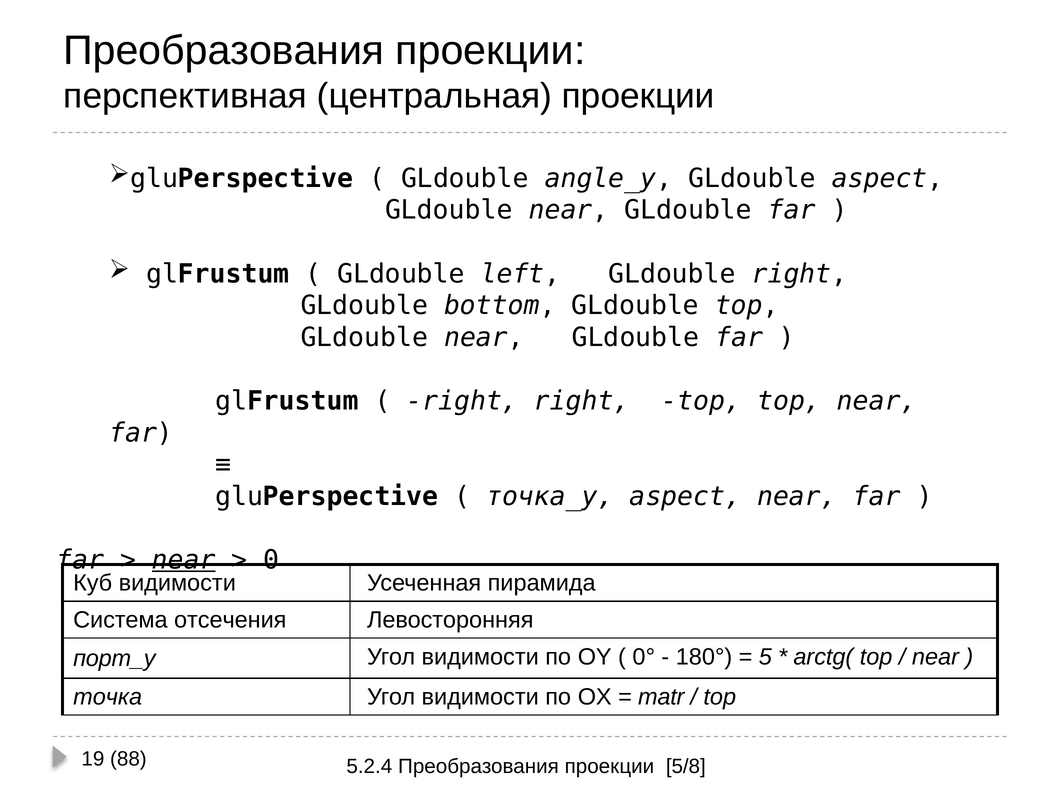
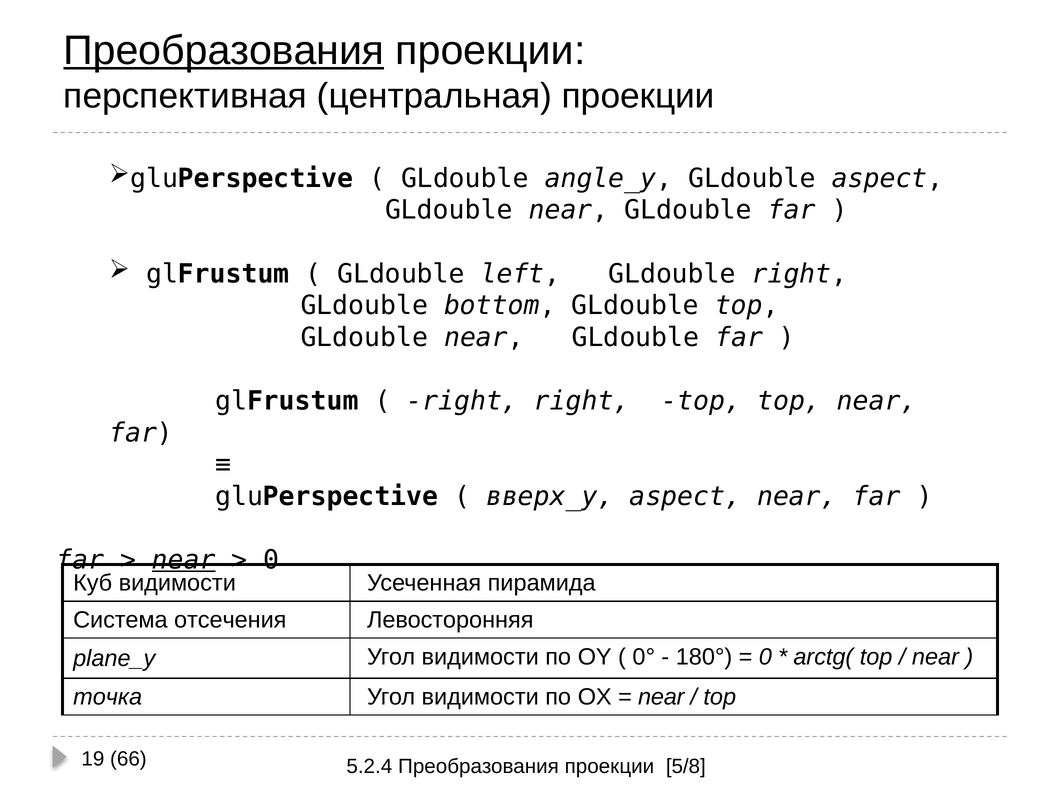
Преобразования at (224, 50) underline: none -> present
точка_y: точка_y -> вверх_y
порт_y: порт_y -> plane_y
5 at (765, 657): 5 -> 0
matr at (661, 697): matr -> near
88: 88 -> 66
